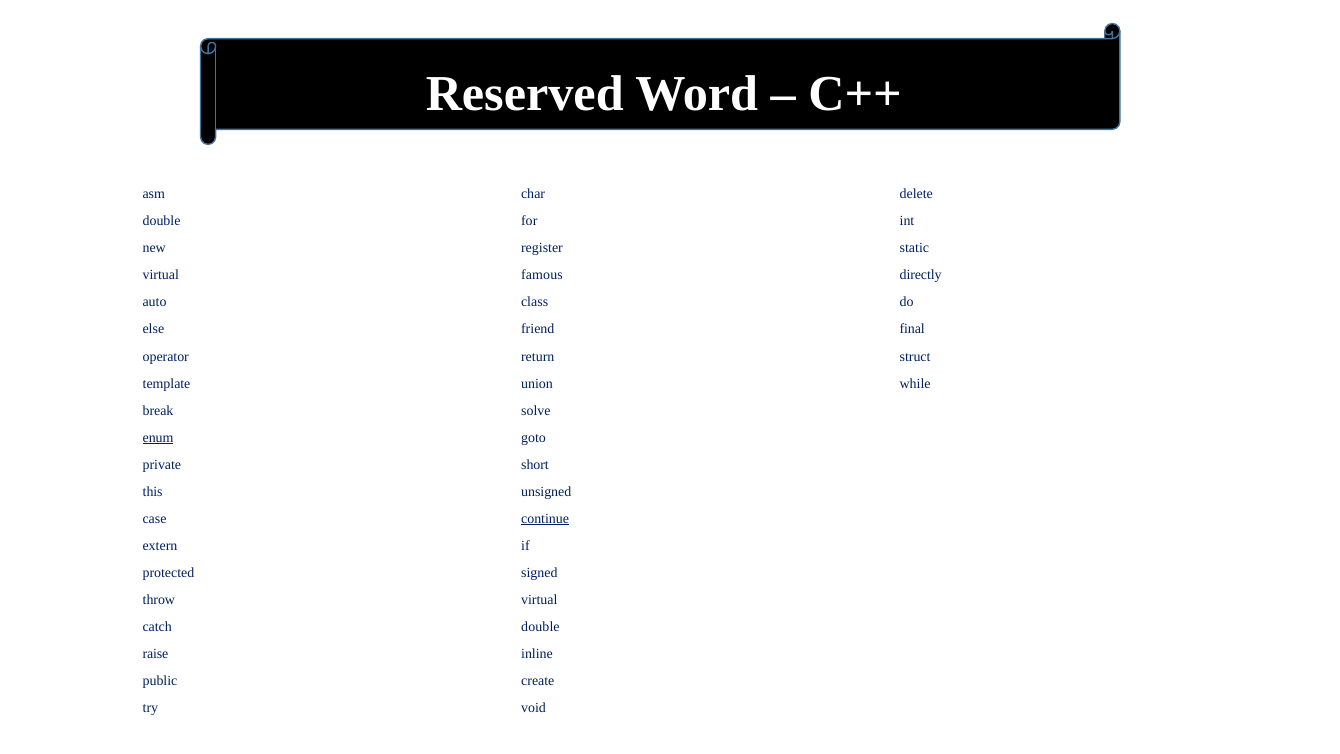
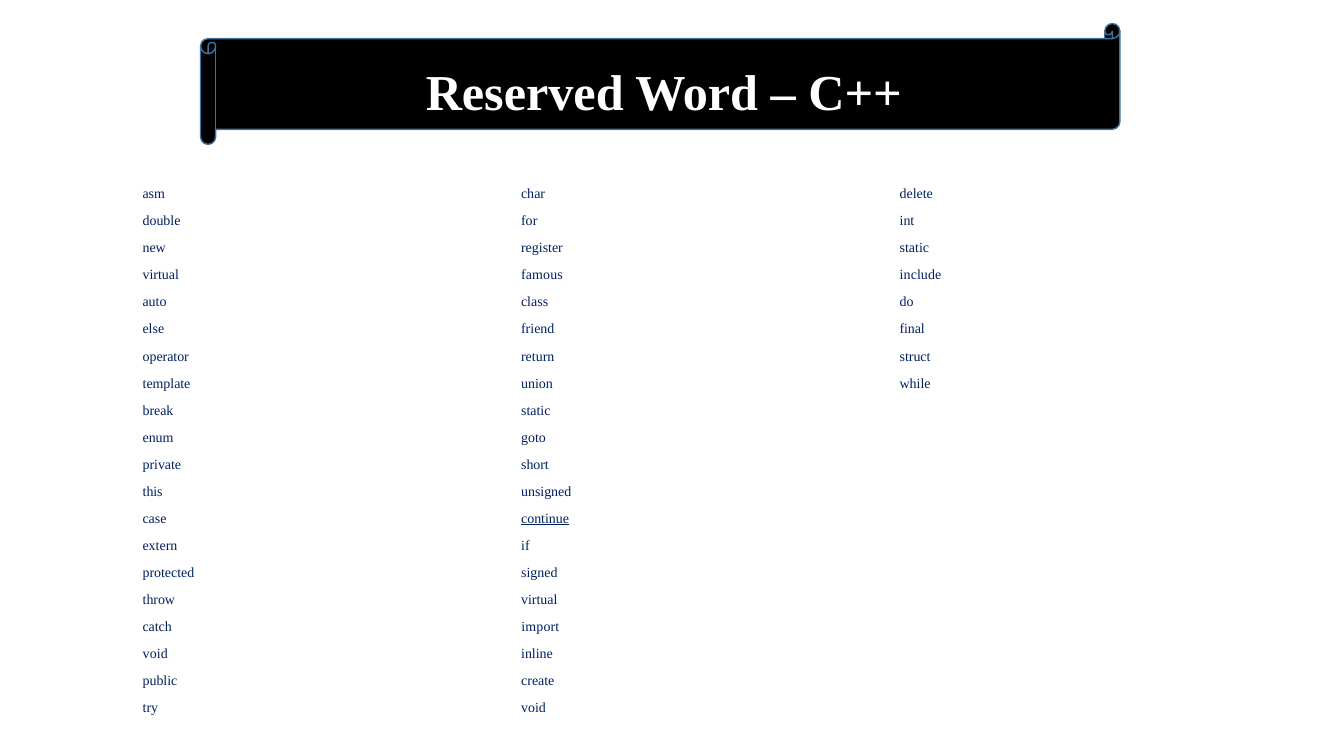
directly: directly -> include
solve at (536, 410): solve -> static
enum underline: present -> none
double at (540, 627): double -> import
raise at (155, 654): raise -> void
